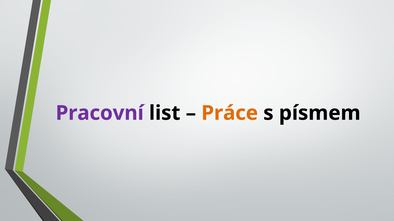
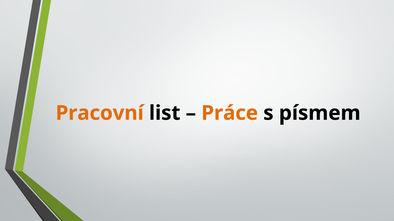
Pracovní colour: purple -> orange
